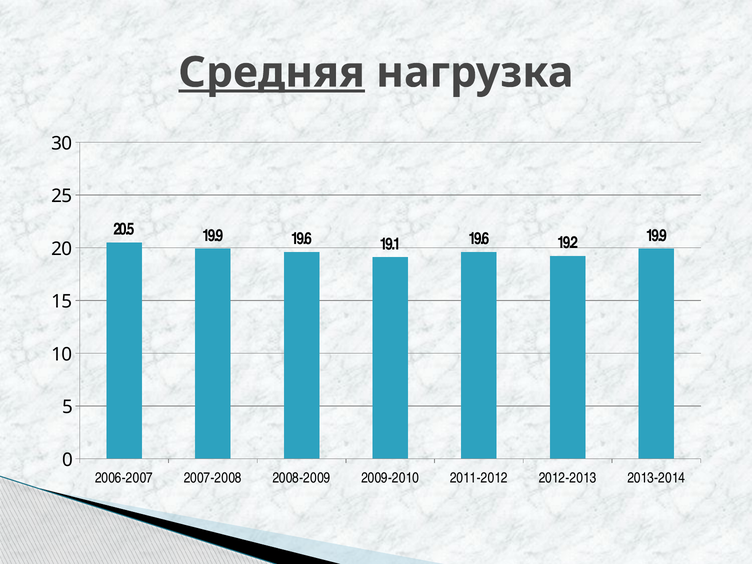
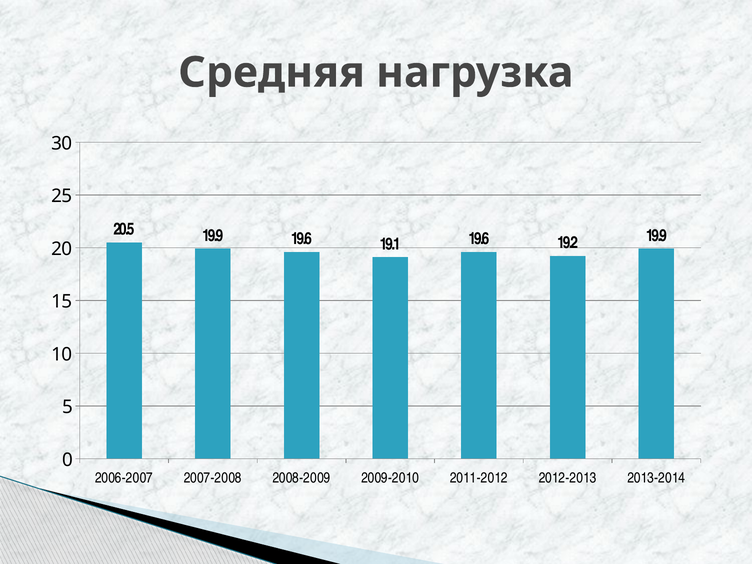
Средняя underline: present -> none
